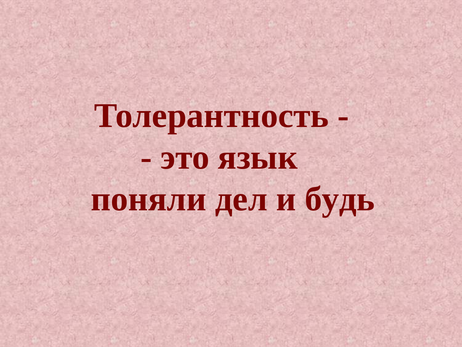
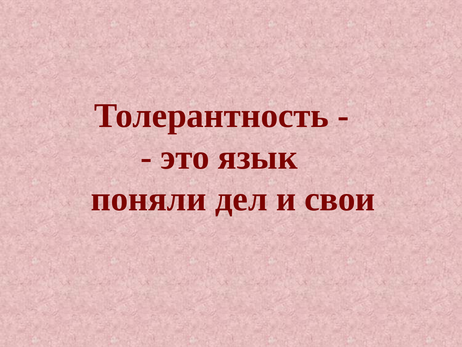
будь: будь -> свои
